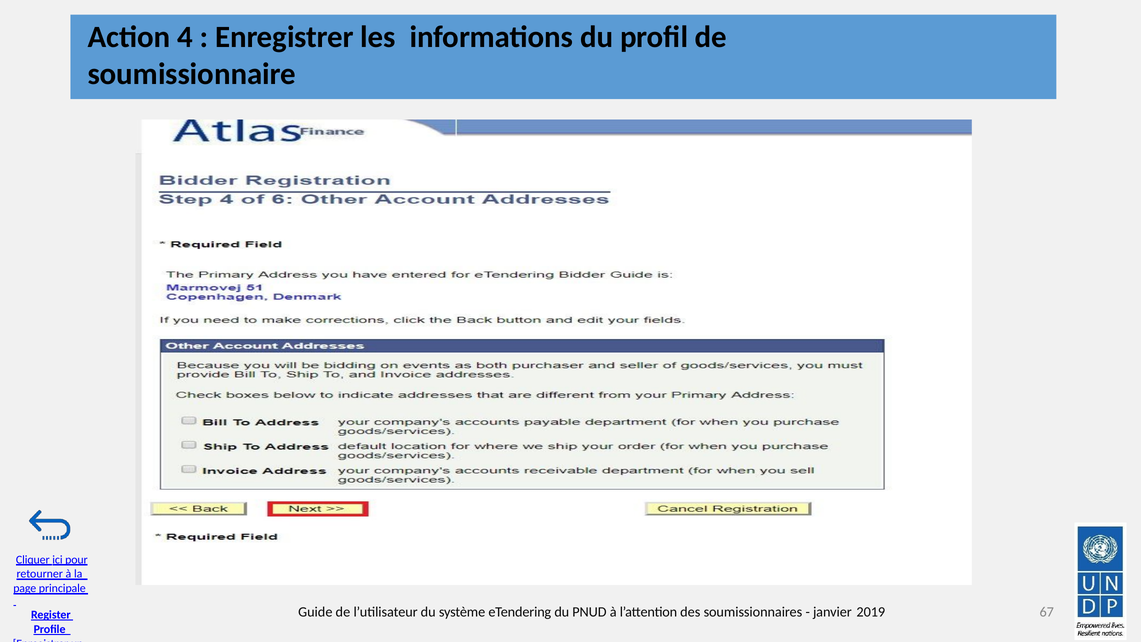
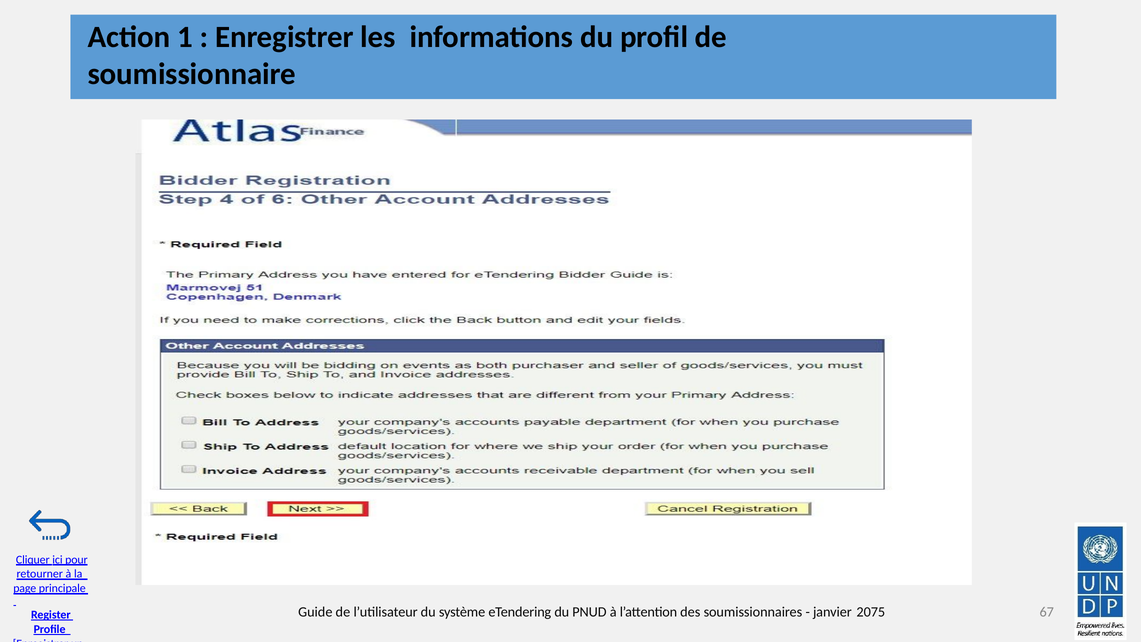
4: 4 -> 1
2019: 2019 -> 2075
